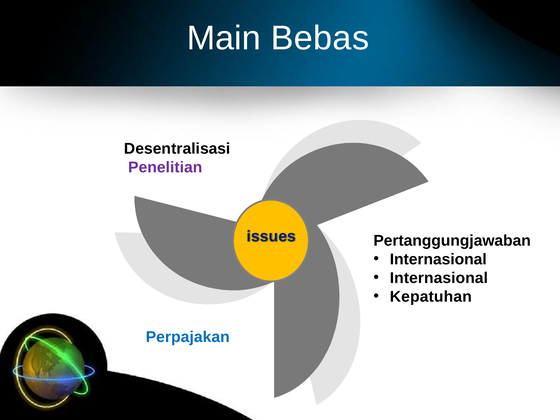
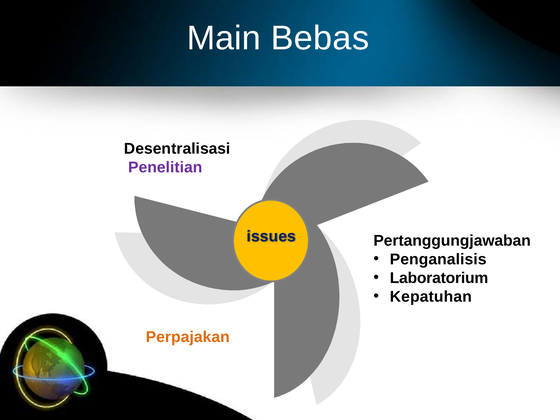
Internasional at (438, 259): Internasional -> Penganalisis
Internasional at (439, 278): Internasional -> Laboratorium
Perpajakan colour: blue -> orange
